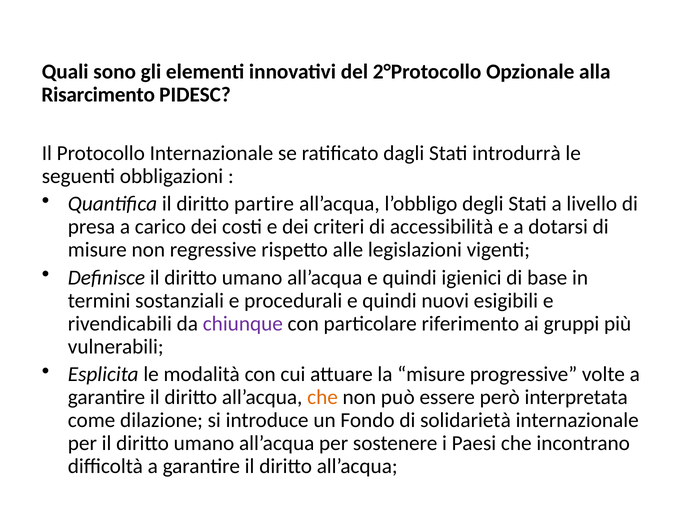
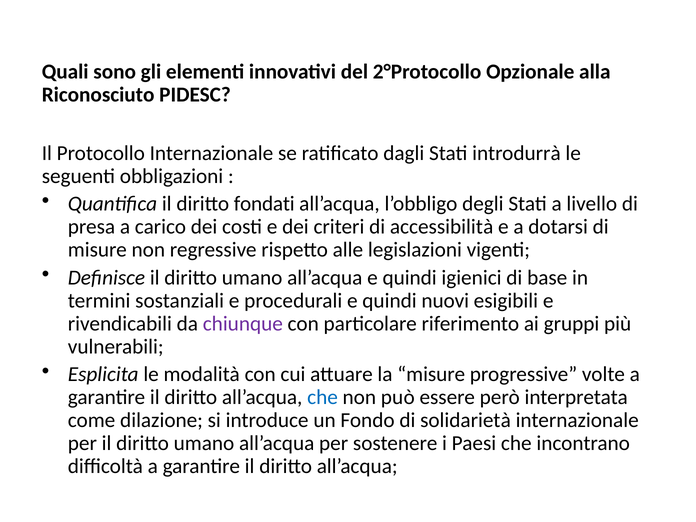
Risarcimento: Risarcimento -> Riconosciuto
partire: partire -> fondati
che at (323, 397) colour: orange -> blue
